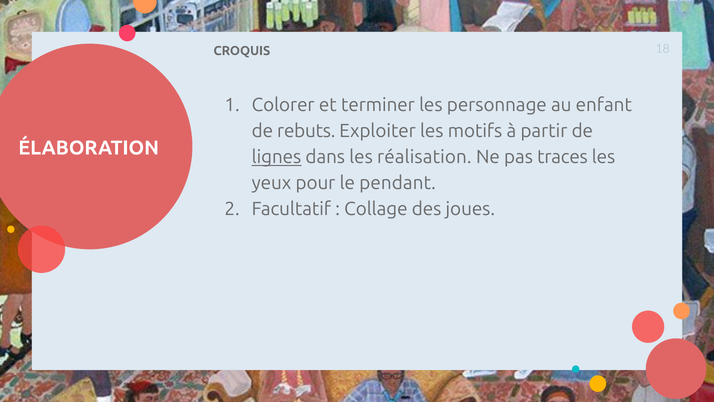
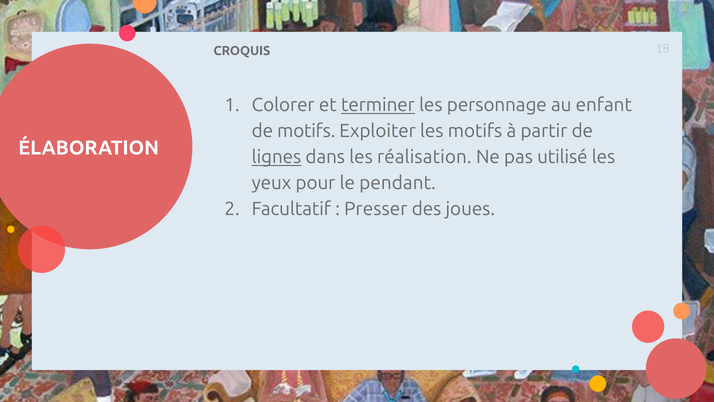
terminer underline: none -> present
de rebuts: rebuts -> motifs
traces: traces -> utilisé
Collage: Collage -> Presser
